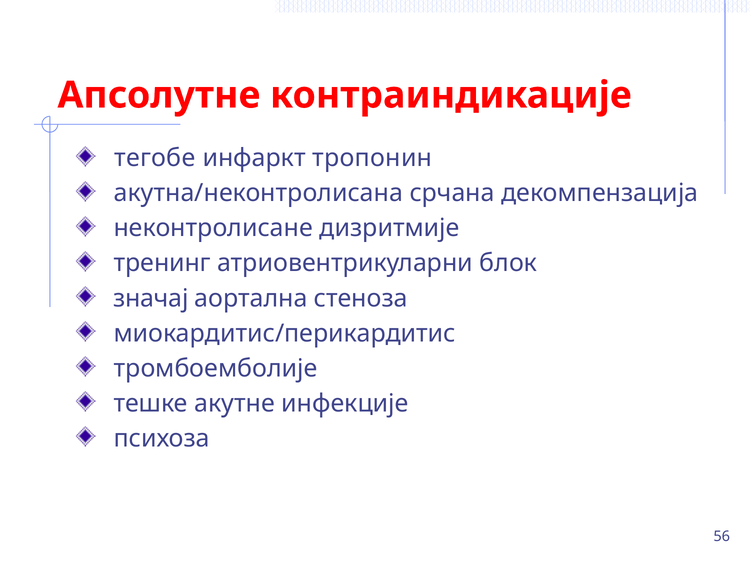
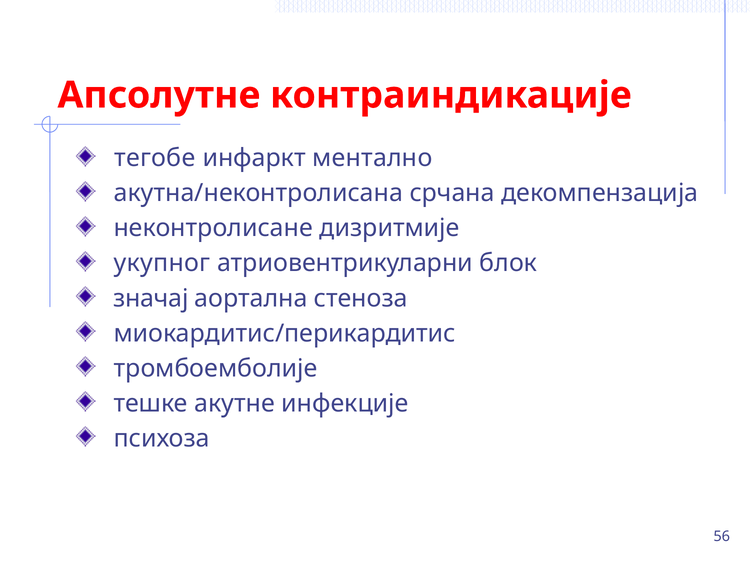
тропонин: тропонин -> ментално
тренинг: тренинг -> укупног
